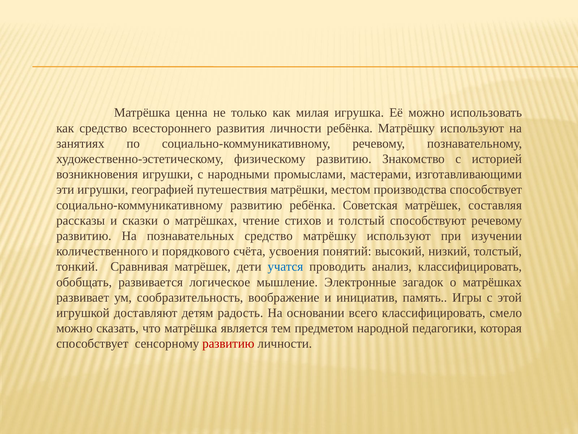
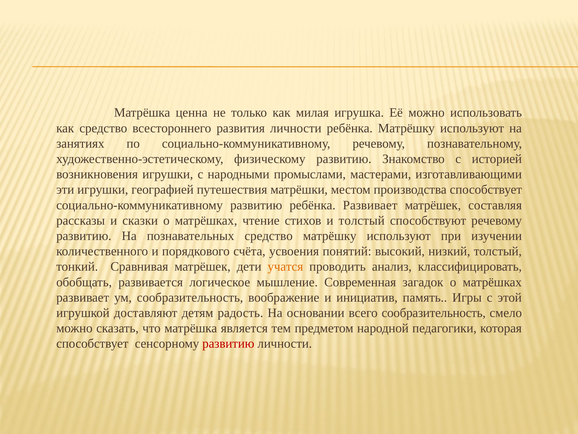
ребёнка Советская: Советская -> Развивает
учатся colour: blue -> orange
Электронные: Электронные -> Современная
всего классифицировать: классифицировать -> сообразительность
